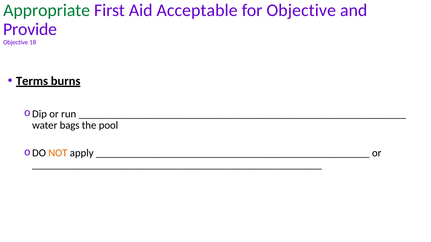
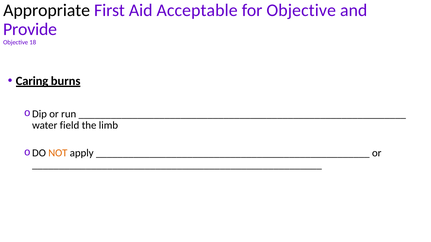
Appropriate colour: green -> black
Terms: Terms -> Caring
bags: bags -> field
pool: pool -> limb
